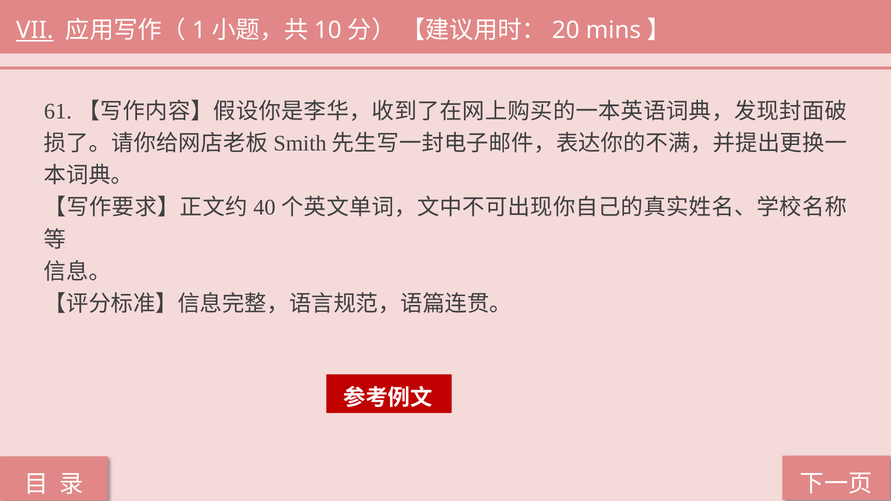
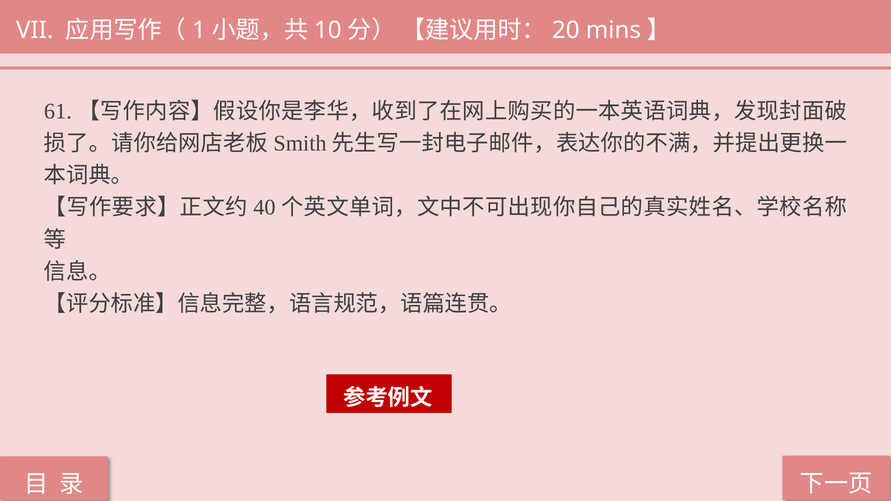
VII underline: present -> none
